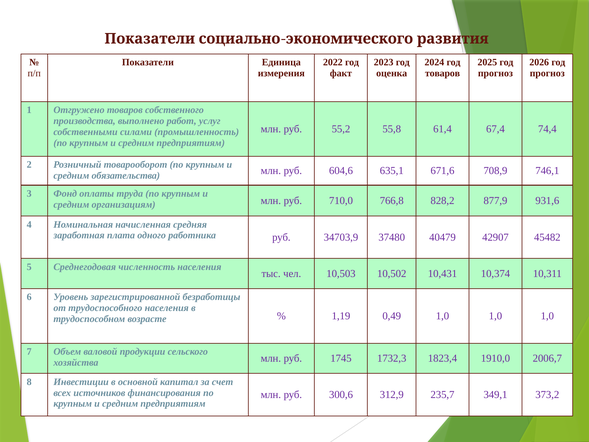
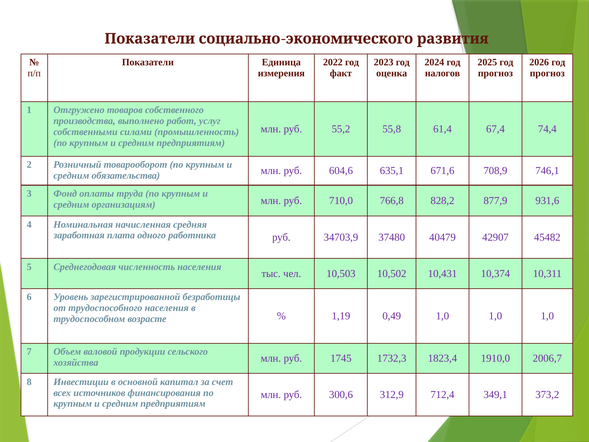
товаров at (443, 73): товаров -> налогов
235,7: 235,7 -> 712,4
